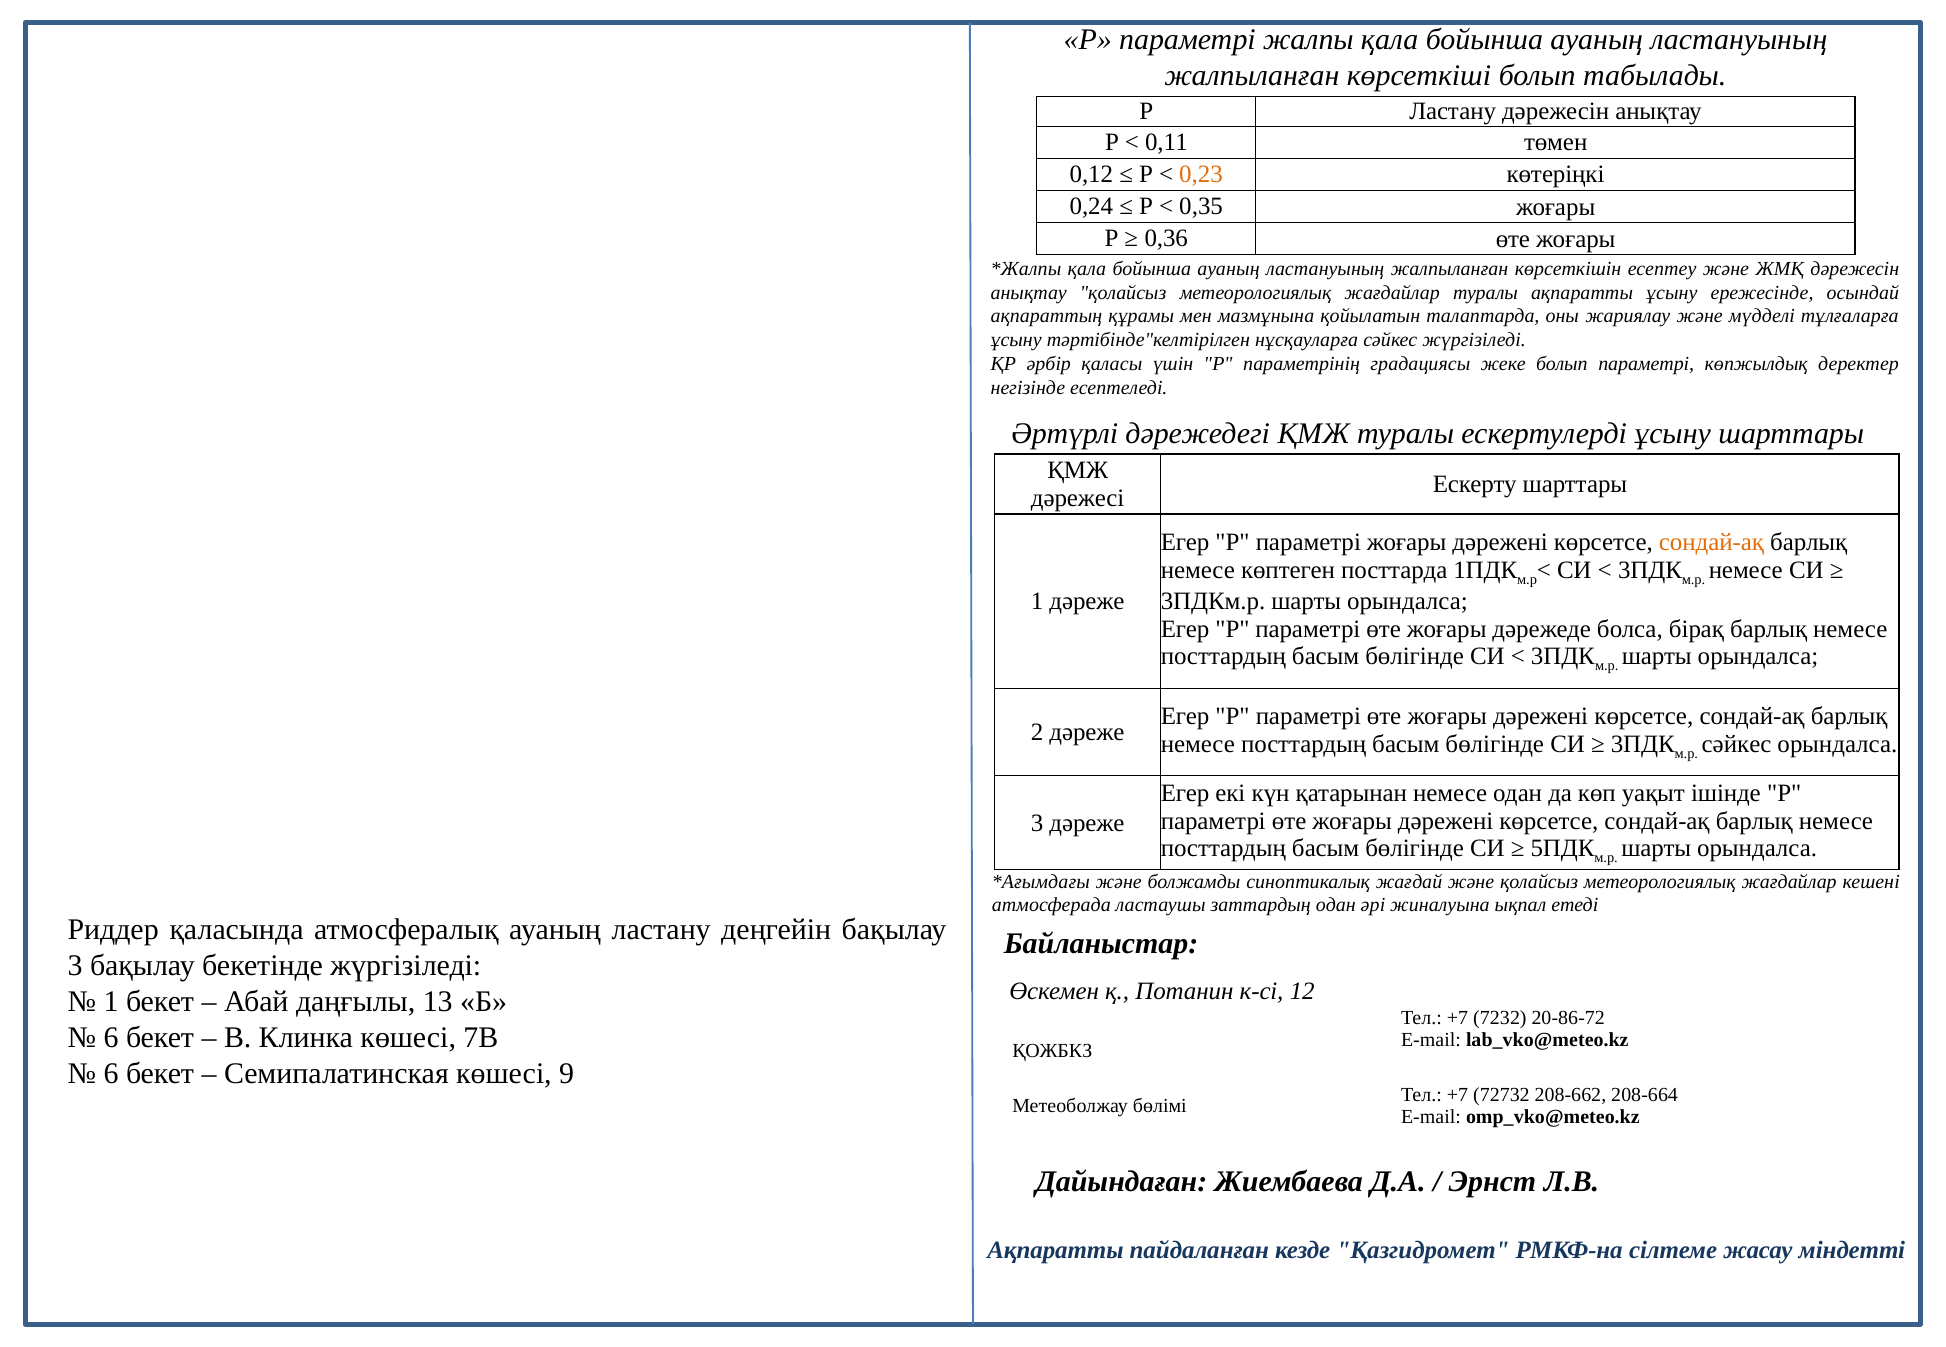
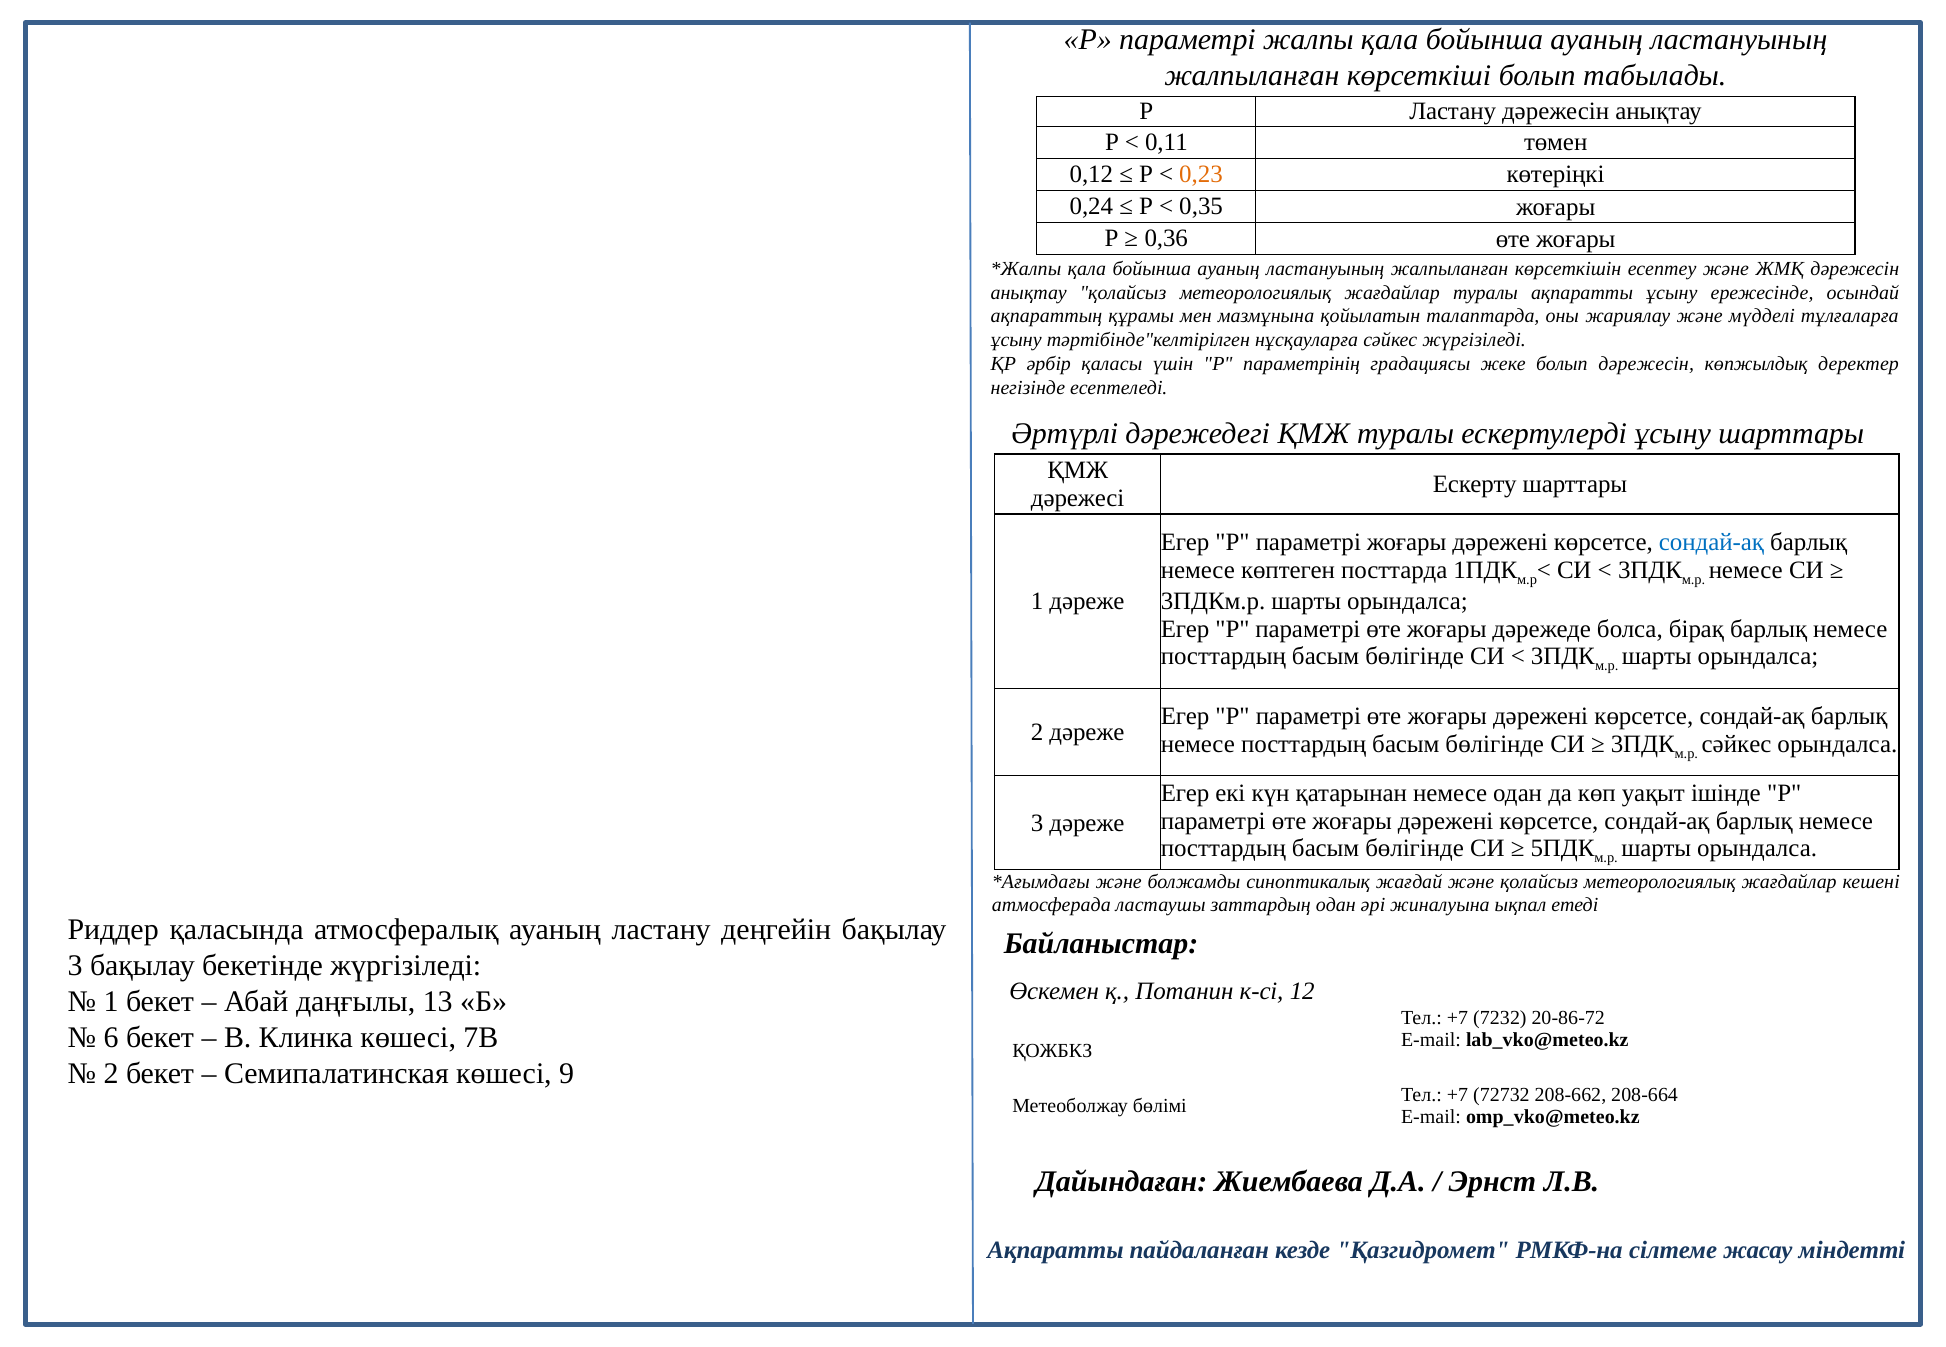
болып параметрі: параметрі -> дәрежесін
сондай-ақ at (1711, 542) colour: orange -> blue
6 at (111, 1074): 6 -> 2
